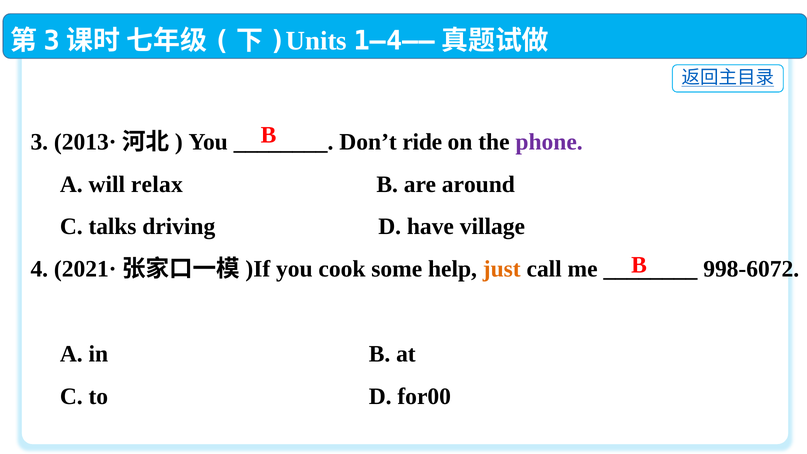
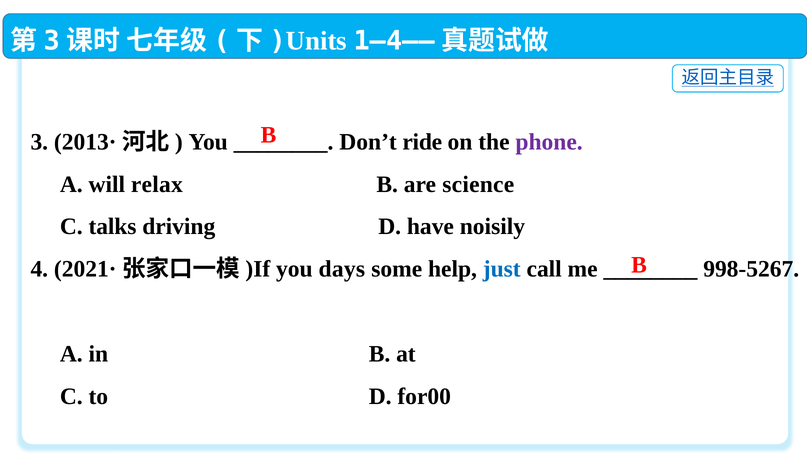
around: around -> science
village: village -> noisily
cook: cook -> days
just colour: orange -> blue
998-6072: 998-6072 -> 998-5267
